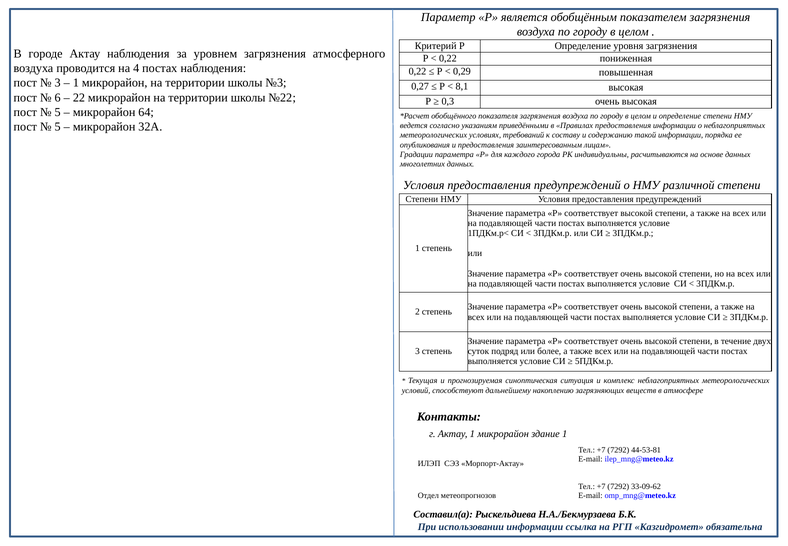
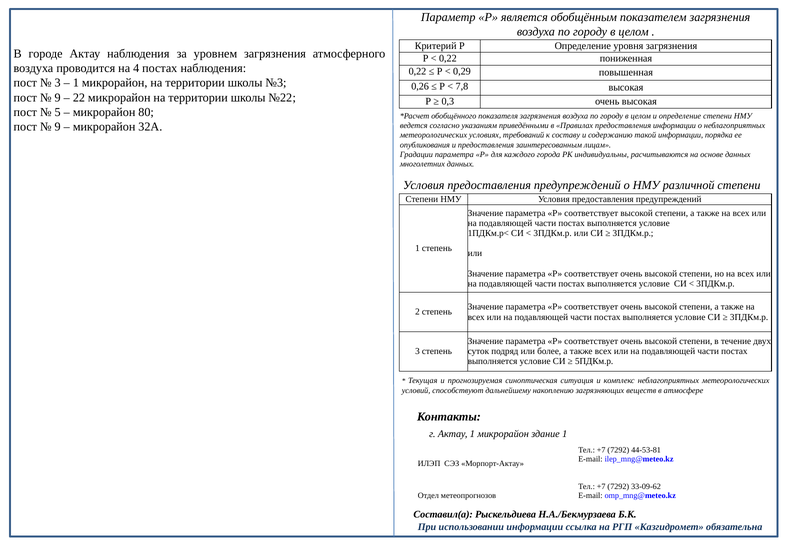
0,27: 0,27 -> 0,26
8,1: 8,1 -> 7,8
6 at (58, 97): 6 -> 9
64: 64 -> 80
5 at (58, 127): 5 -> 9
